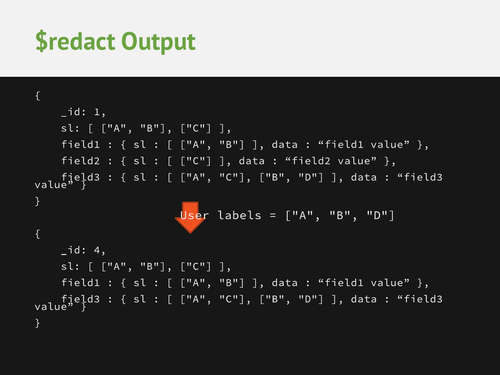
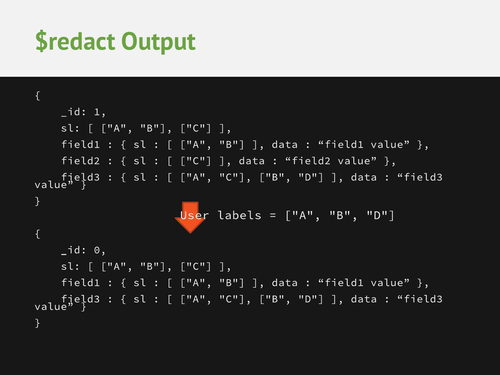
4: 4 -> 0
